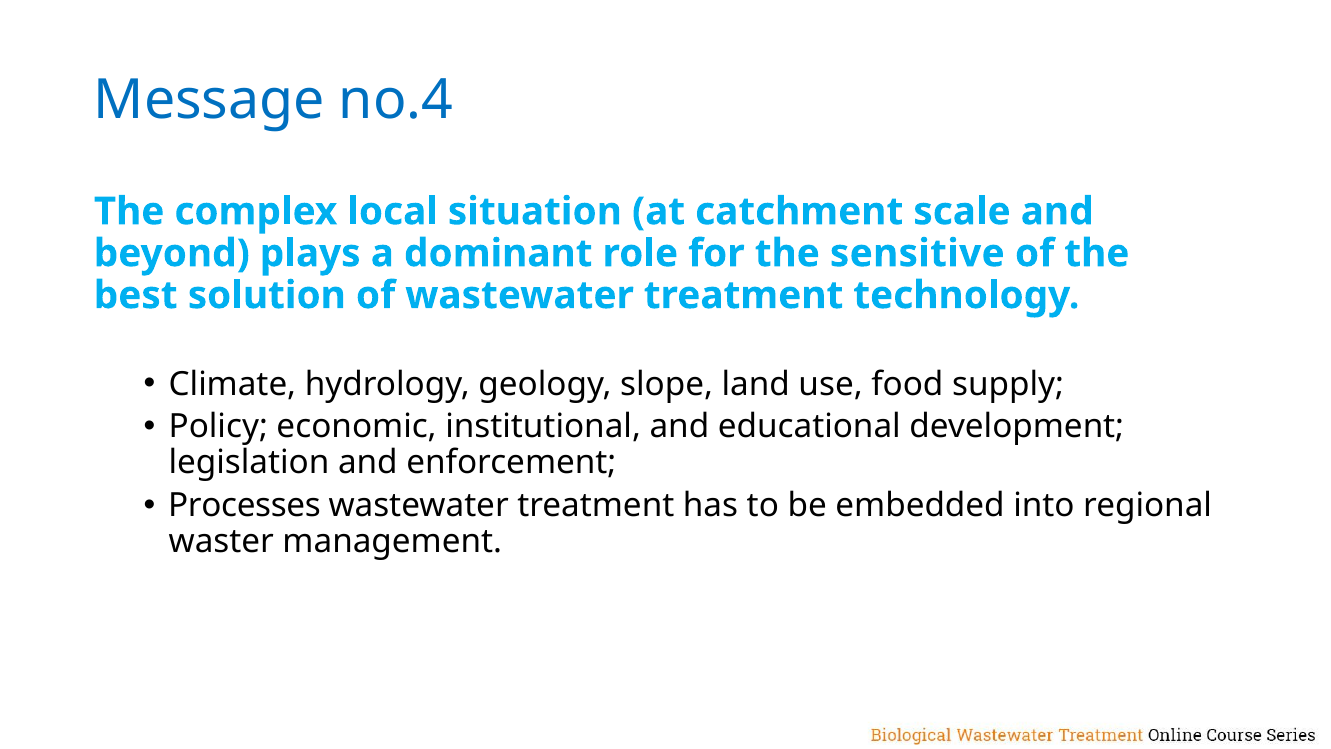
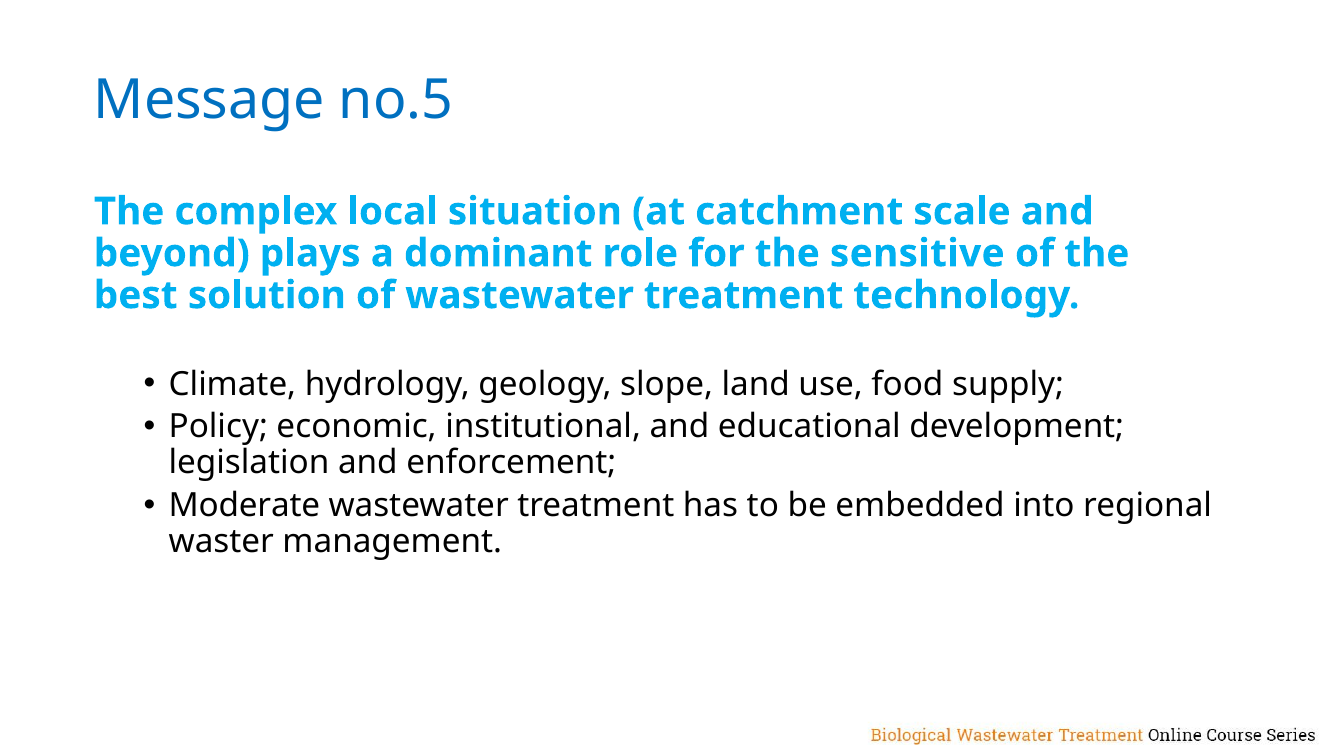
no.4: no.4 -> no.5
Processes: Processes -> Moderate
